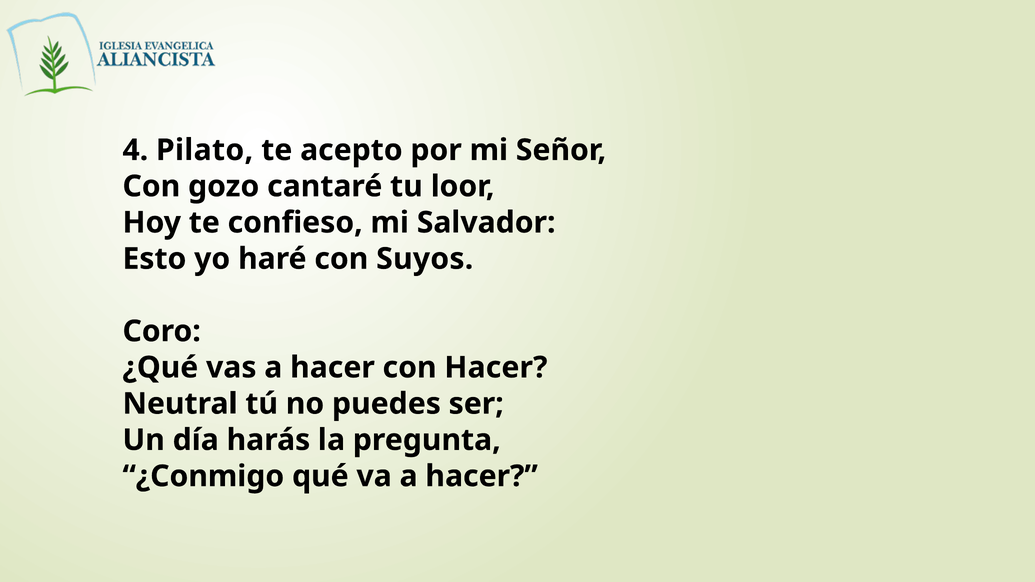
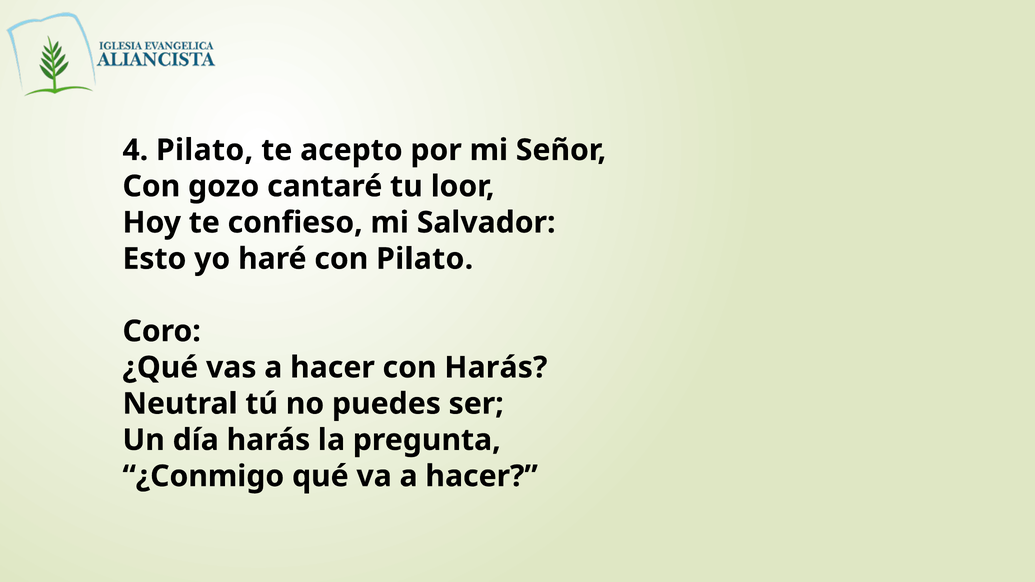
con Suyos: Suyos -> Pilato
con Hacer: Hacer -> Harás
